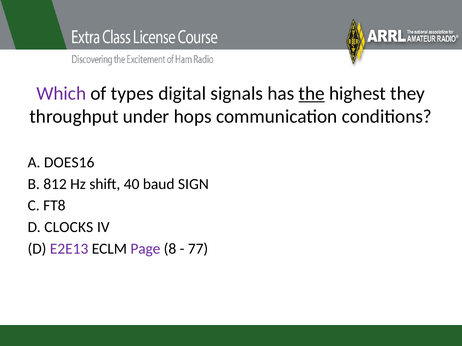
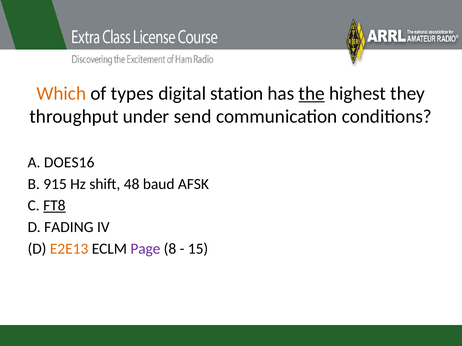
Which colour: purple -> orange
signals: signals -> station
hops: hops -> send
812: 812 -> 915
40: 40 -> 48
SIGN: SIGN -> AFSK
FT8 underline: none -> present
CLOCKS: CLOCKS -> FADING
E2E13 colour: purple -> orange
77: 77 -> 15
